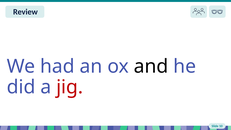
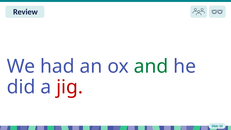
and colour: black -> green
